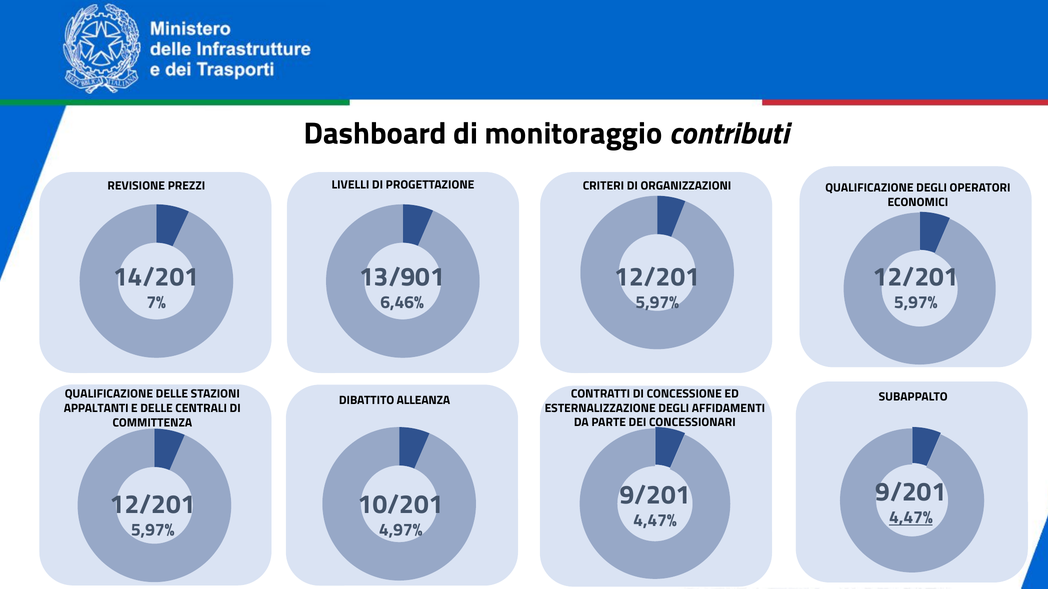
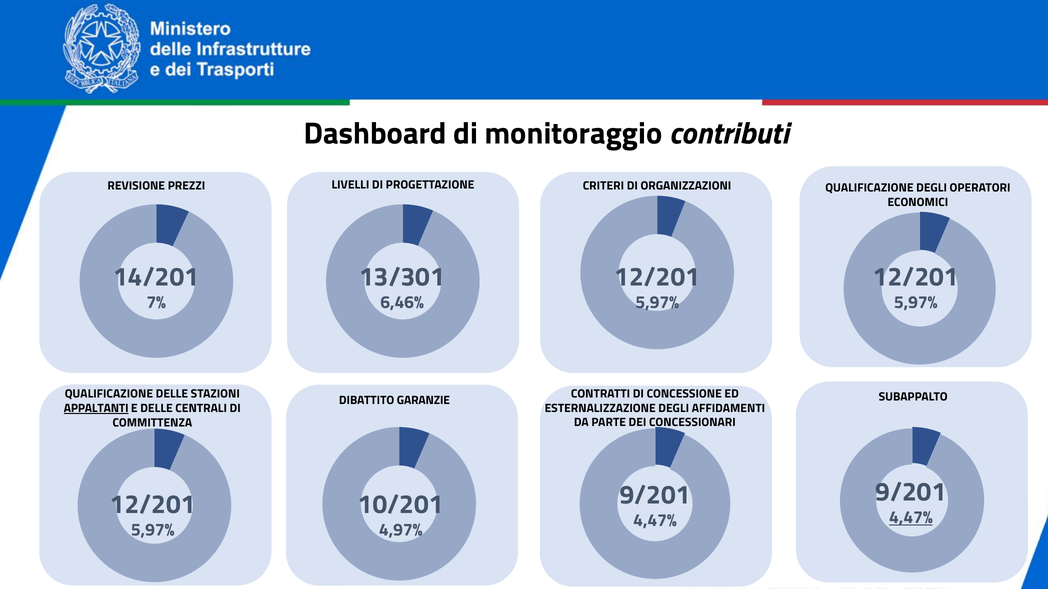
13/901: 13/901 -> 13/301
ALLEANZA: ALLEANZA -> GARANZIE
APPALTANTI underline: none -> present
